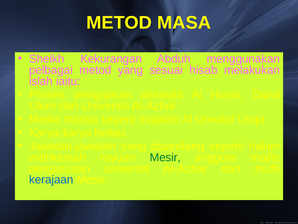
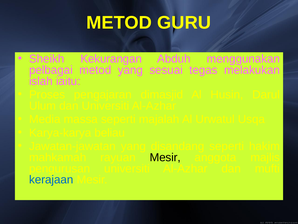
MASA: MASA -> GURU
hisab: hisab -> tegas
Mesir at (165, 157) colour: green -> black
